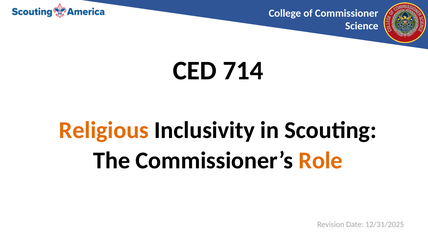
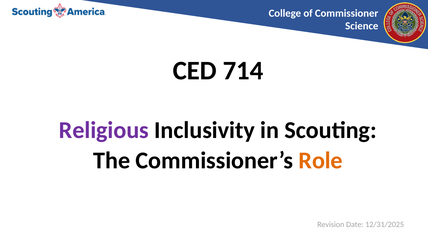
Religious colour: orange -> purple
